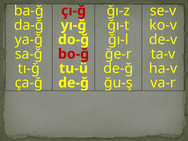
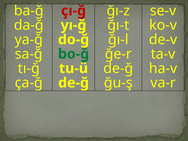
bo-ğ colour: red -> green
